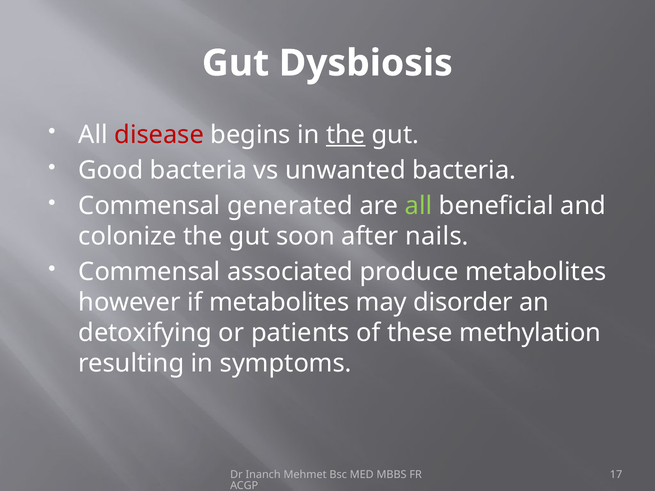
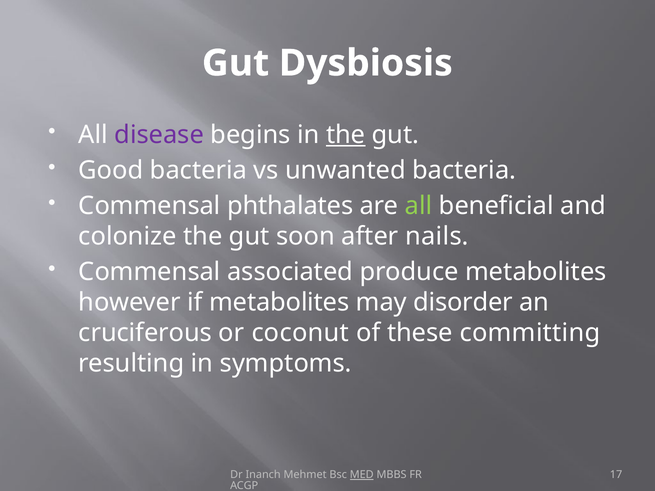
disease colour: red -> purple
generated: generated -> phthalates
detoxifying: detoxifying -> cruciferous
patients: patients -> coconut
methylation: methylation -> committing
MED underline: none -> present
